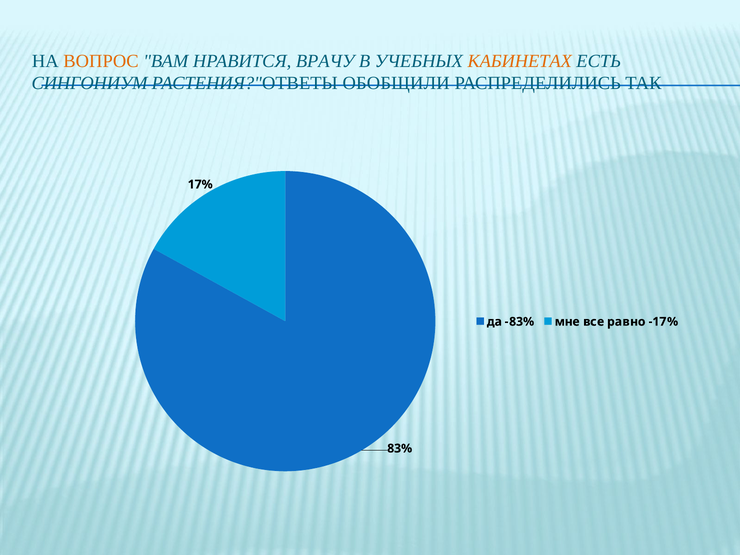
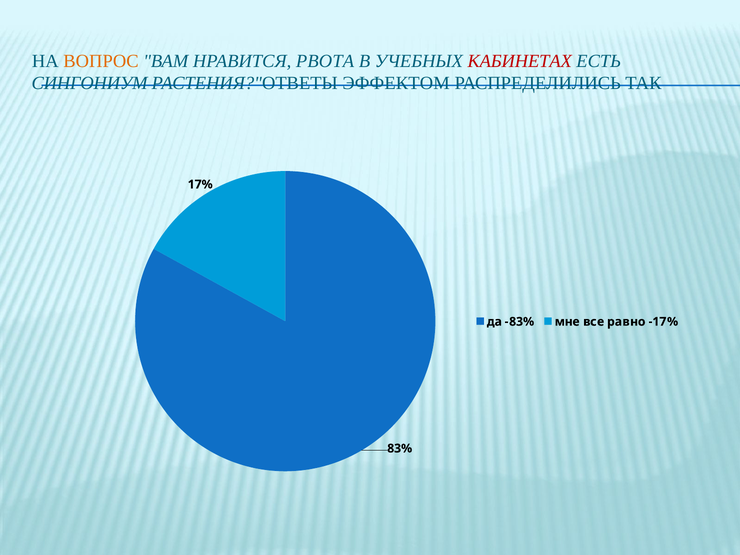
ВРАЧУ: ВРАЧУ -> РВОТА
КАБИНЕТАХ colour: orange -> red
ОБОБЩИЛИ: ОБОБЩИЛИ -> ЭФФЕКТОМ
